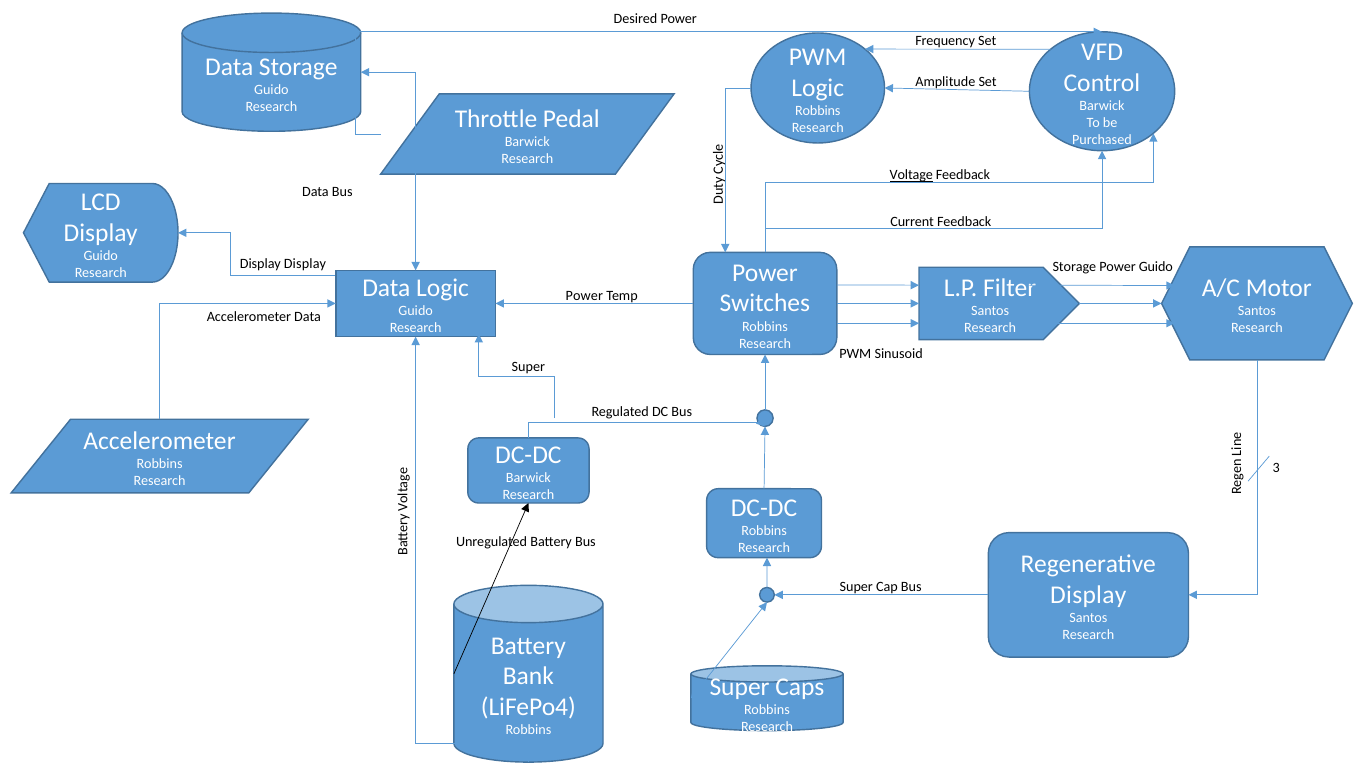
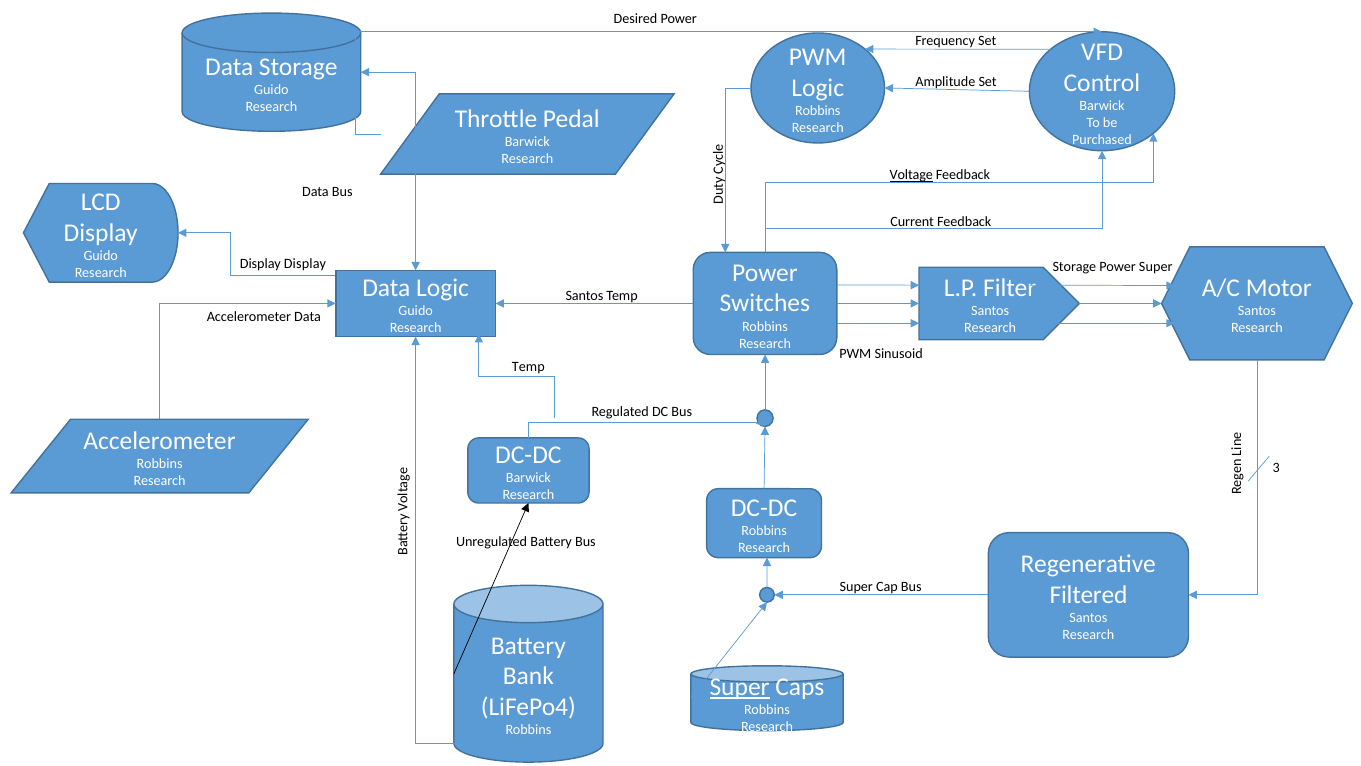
Power Guido: Guido -> Super
Power at (584, 296): Power -> Santos
Super at (528, 367): Super -> Temp
Display at (1088, 595): Display -> Filtered
Super at (740, 687) underline: none -> present
